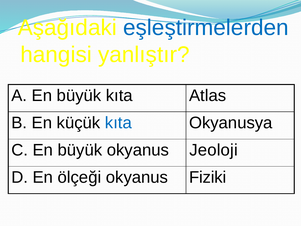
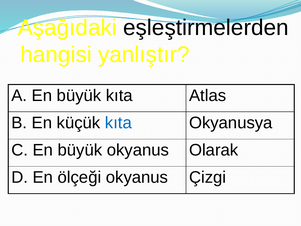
eşleştirmelerden colour: blue -> black
Jeoloji: Jeoloji -> Olarak
Fiziki: Fiziki -> Çizgi
